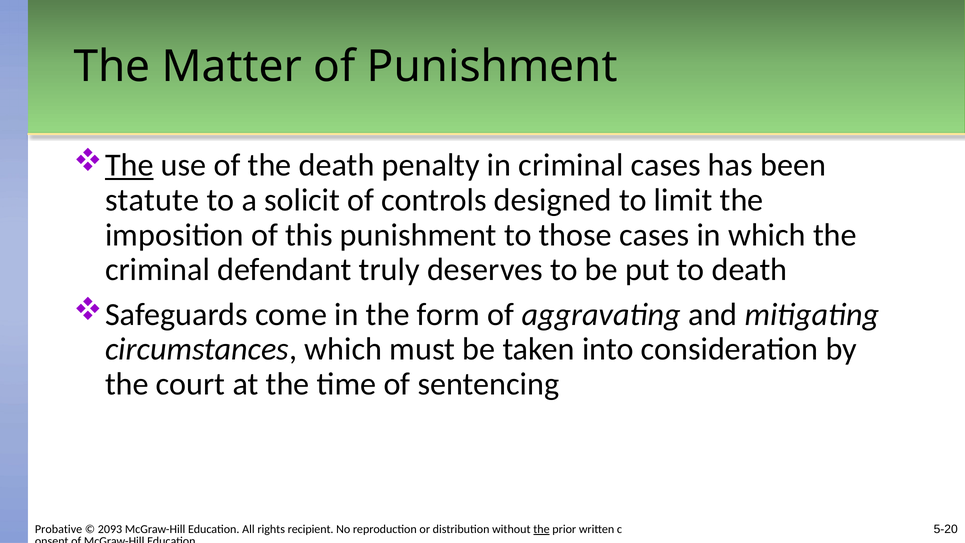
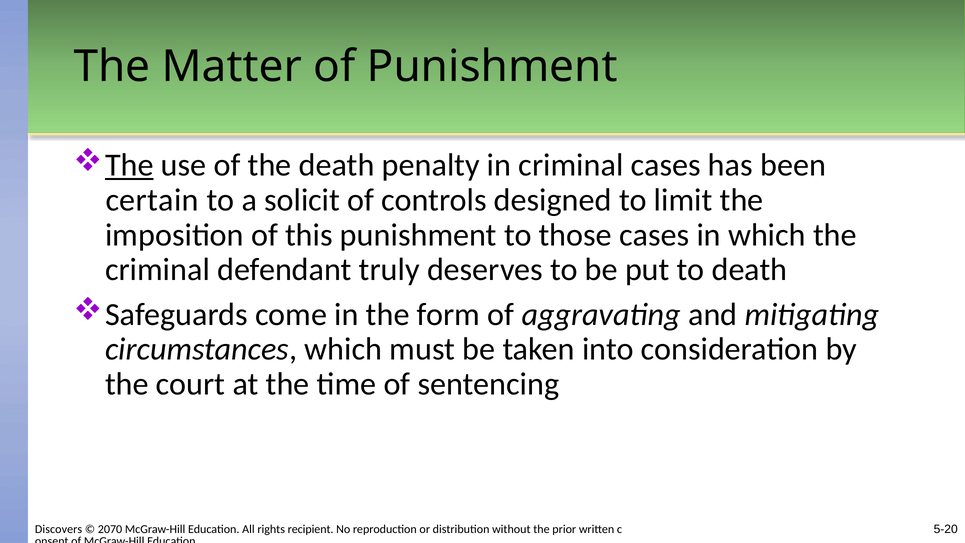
statute: statute -> certain
Probative: Probative -> Discovers
2093: 2093 -> 2070
the at (542, 529) underline: present -> none
